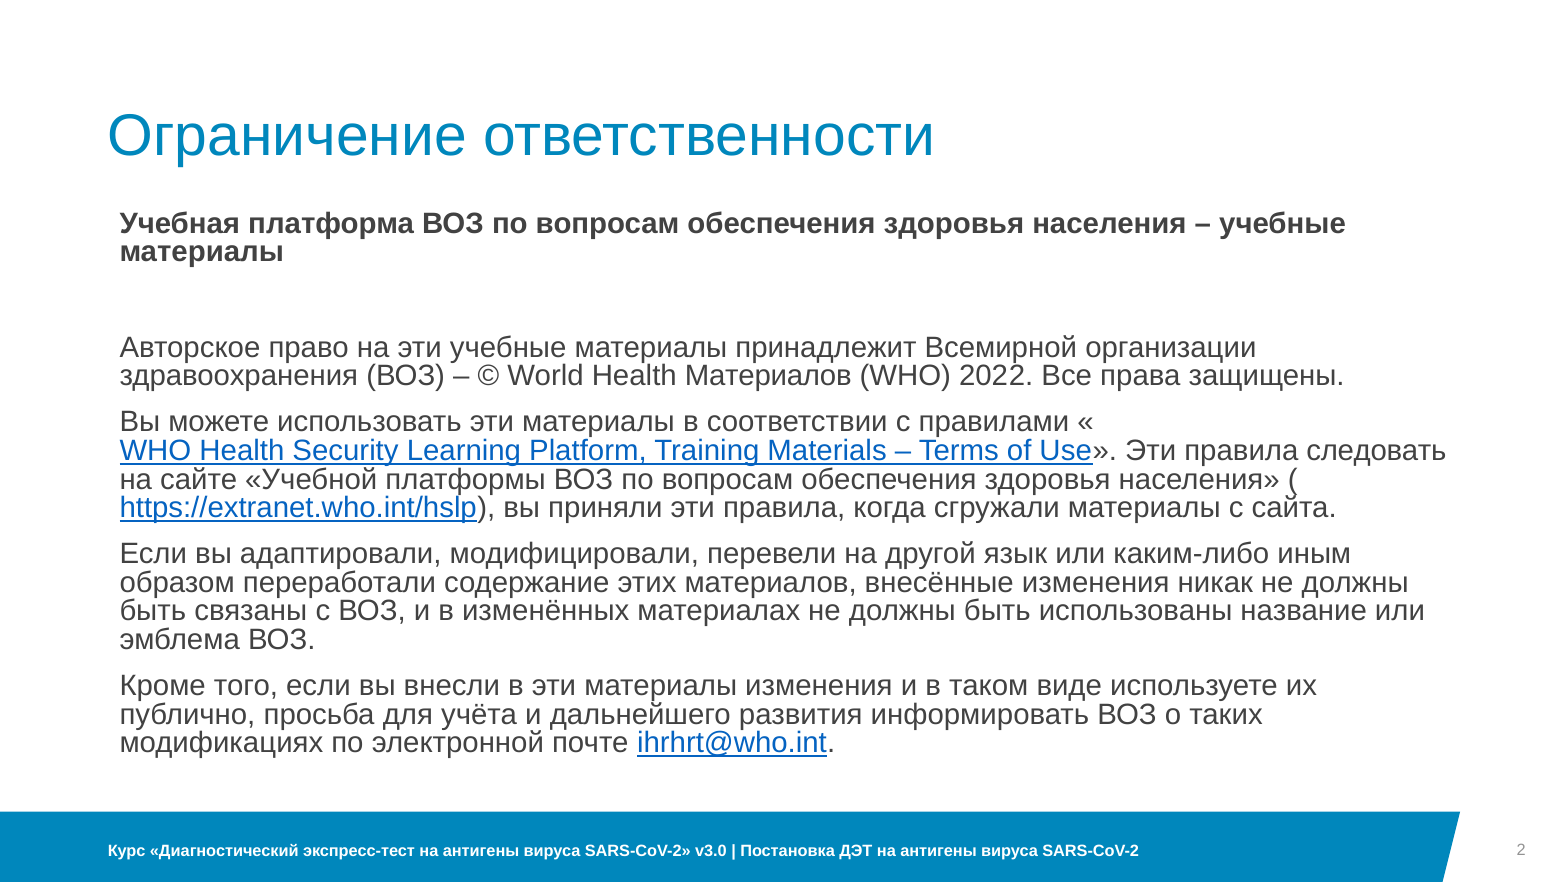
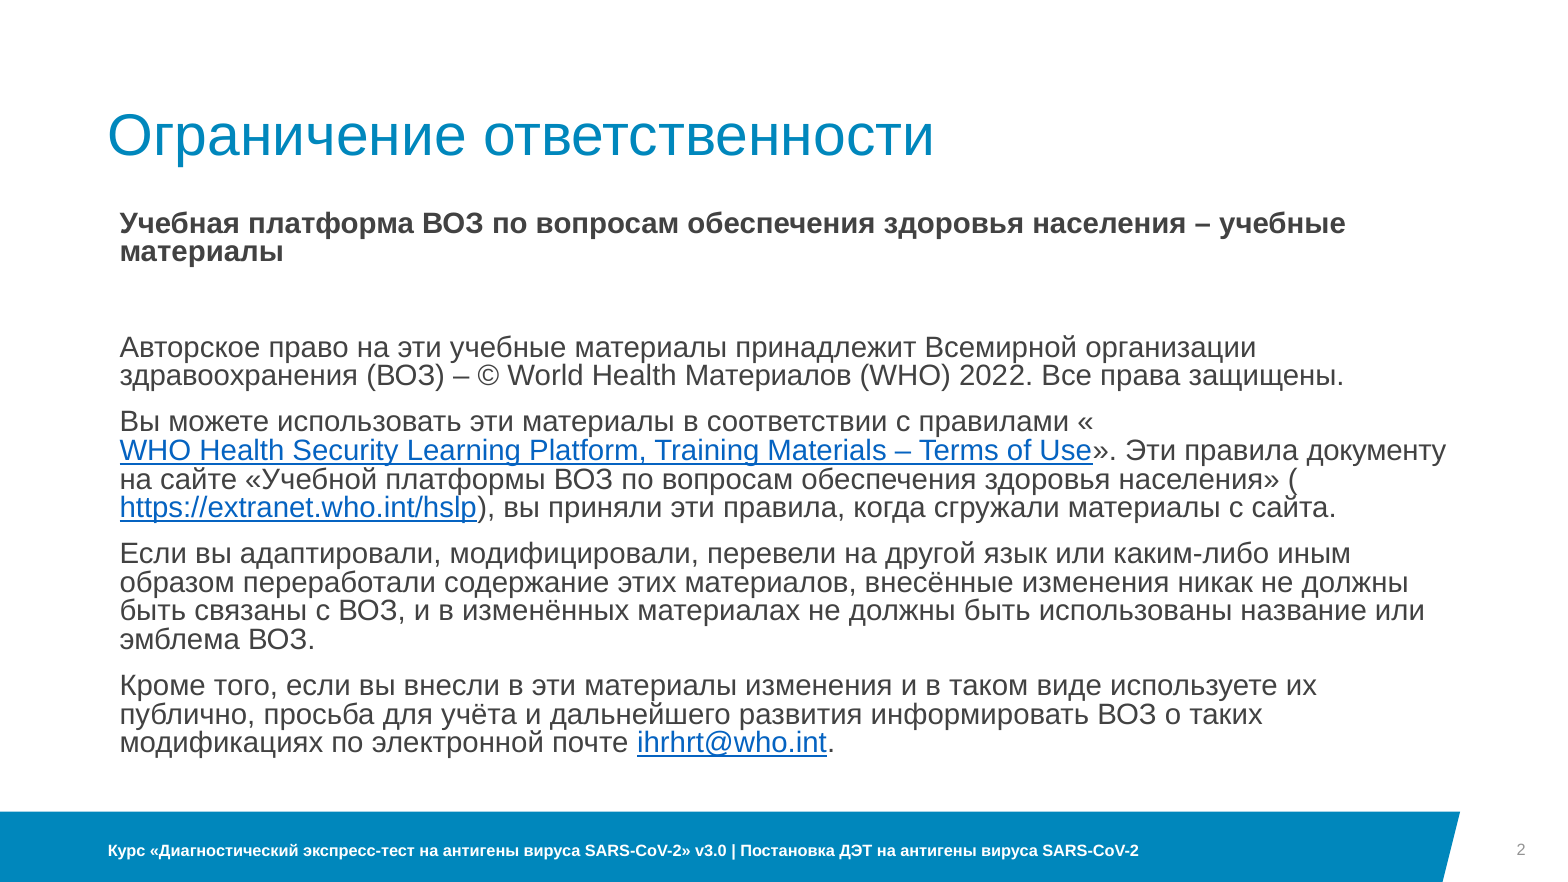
следовать: следовать -> документу
